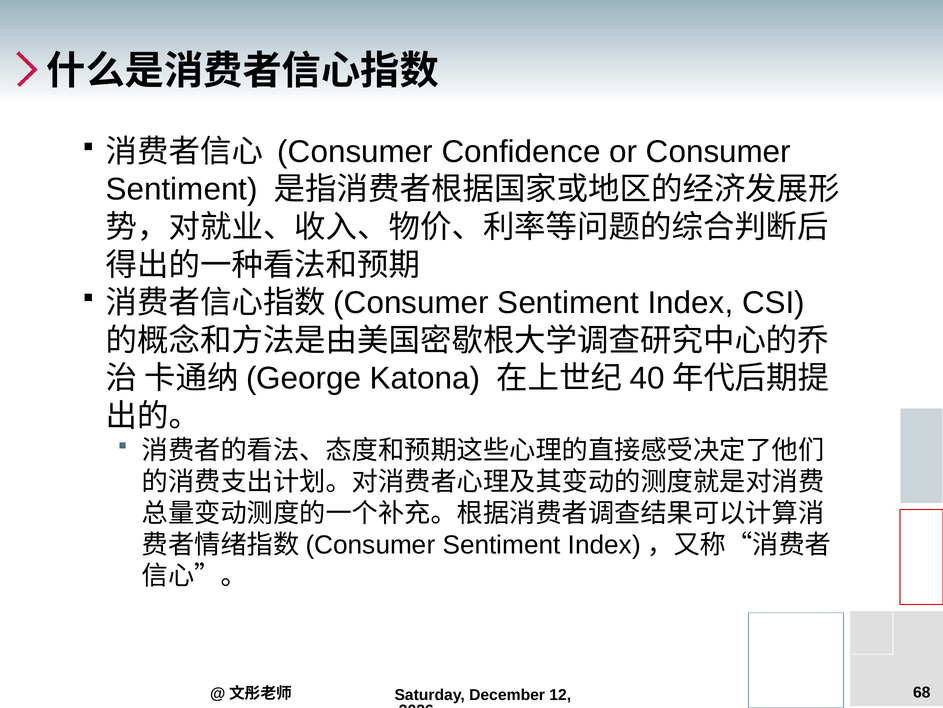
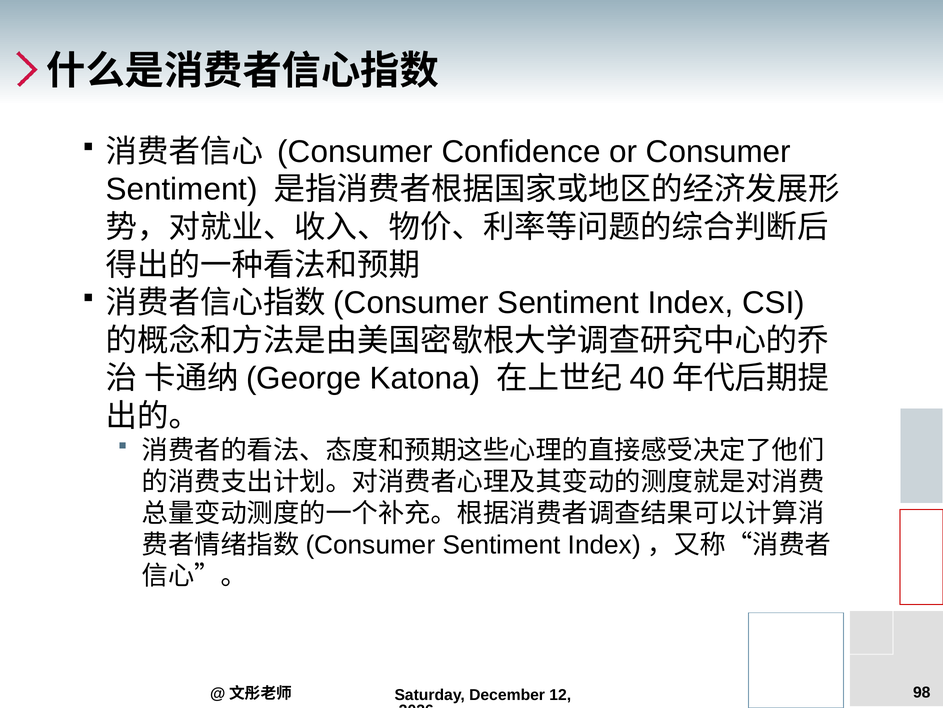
68: 68 -> 98
